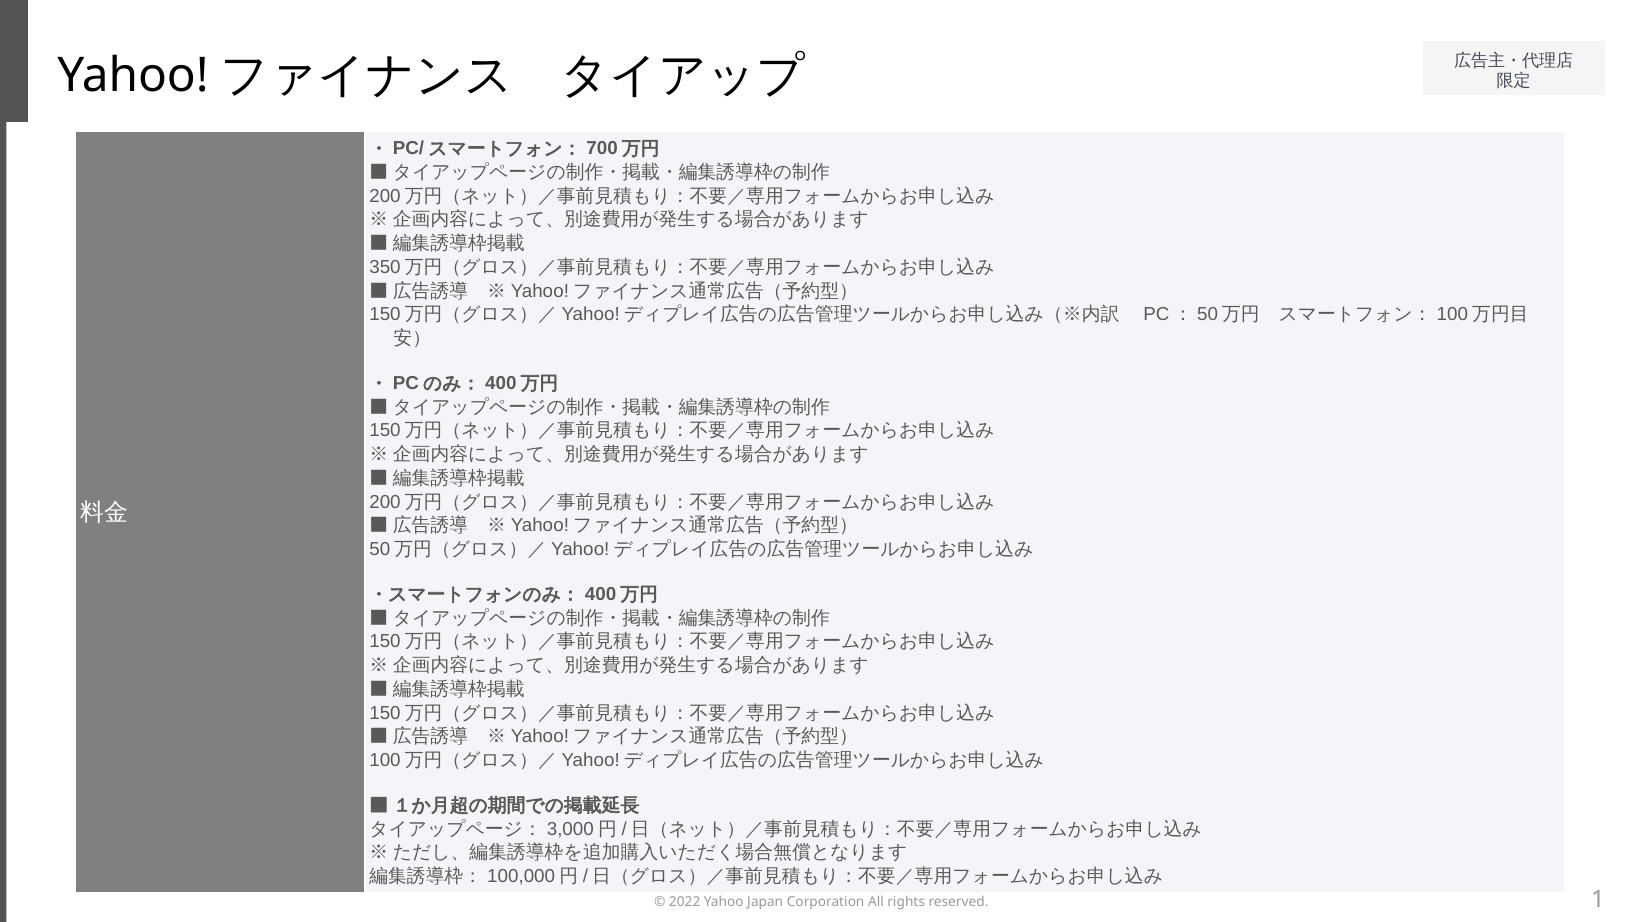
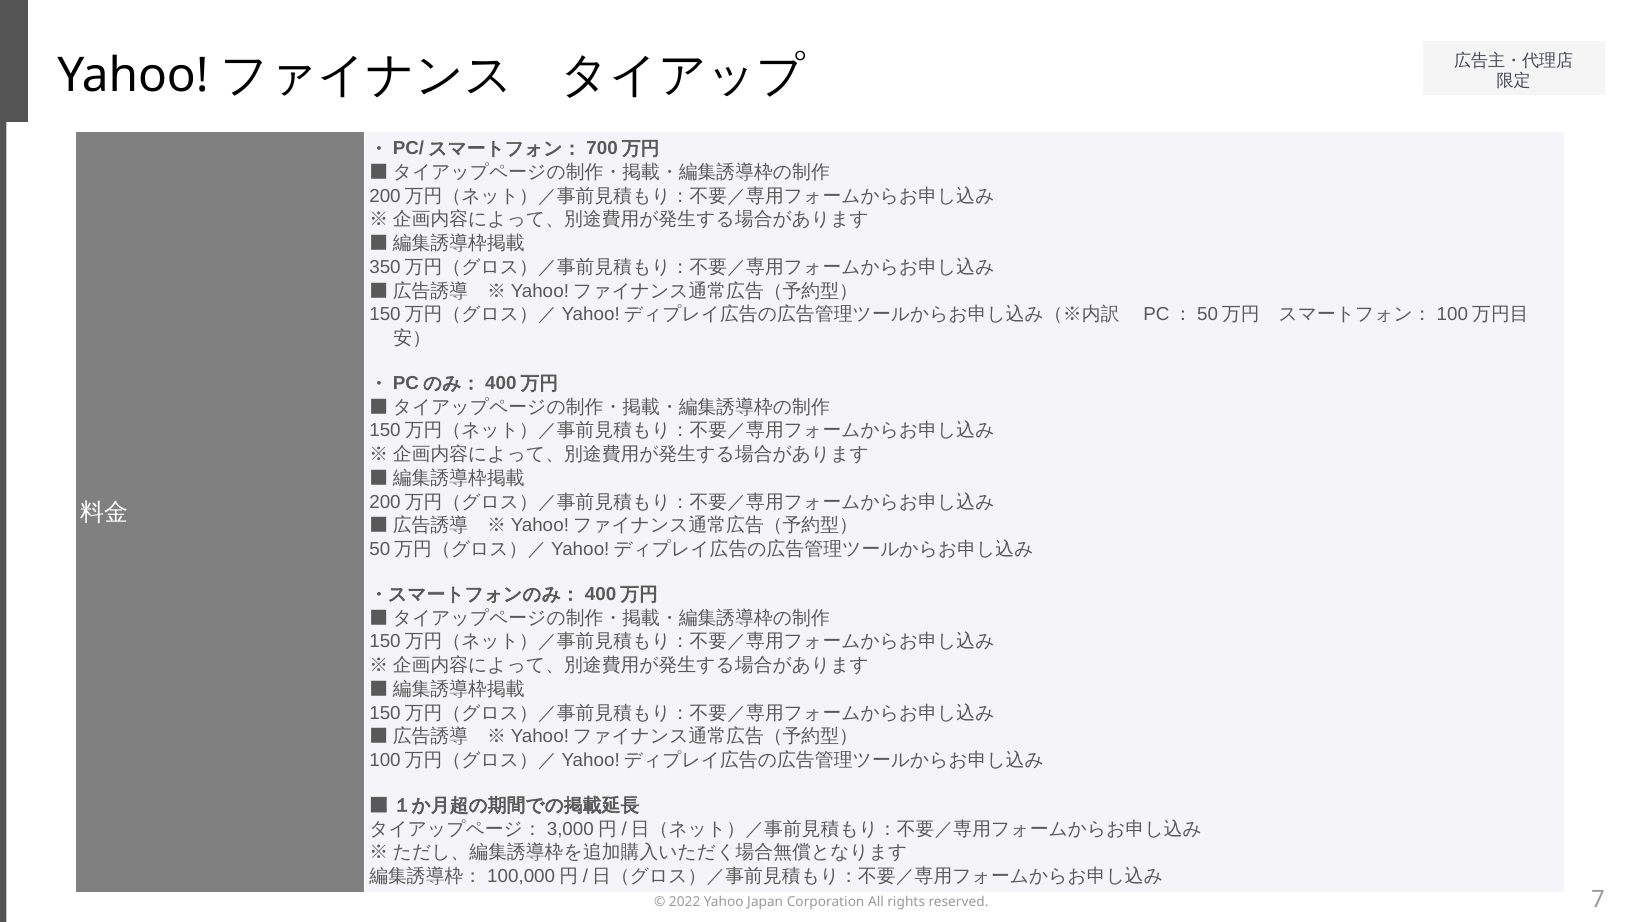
1: 1 -> 7
